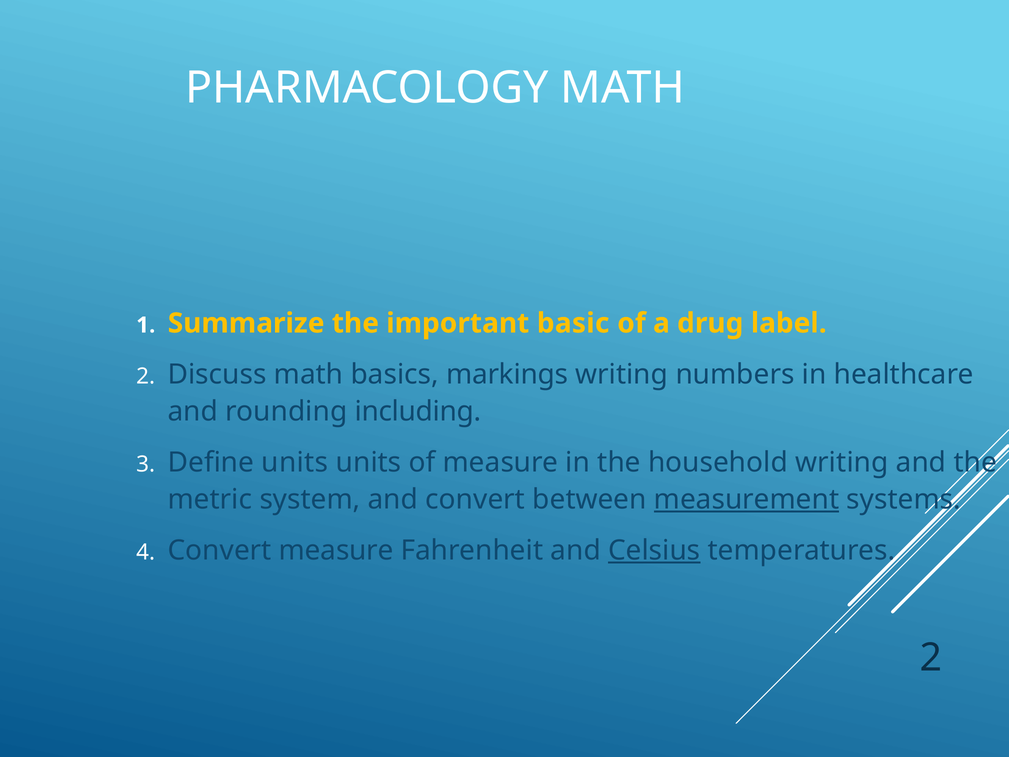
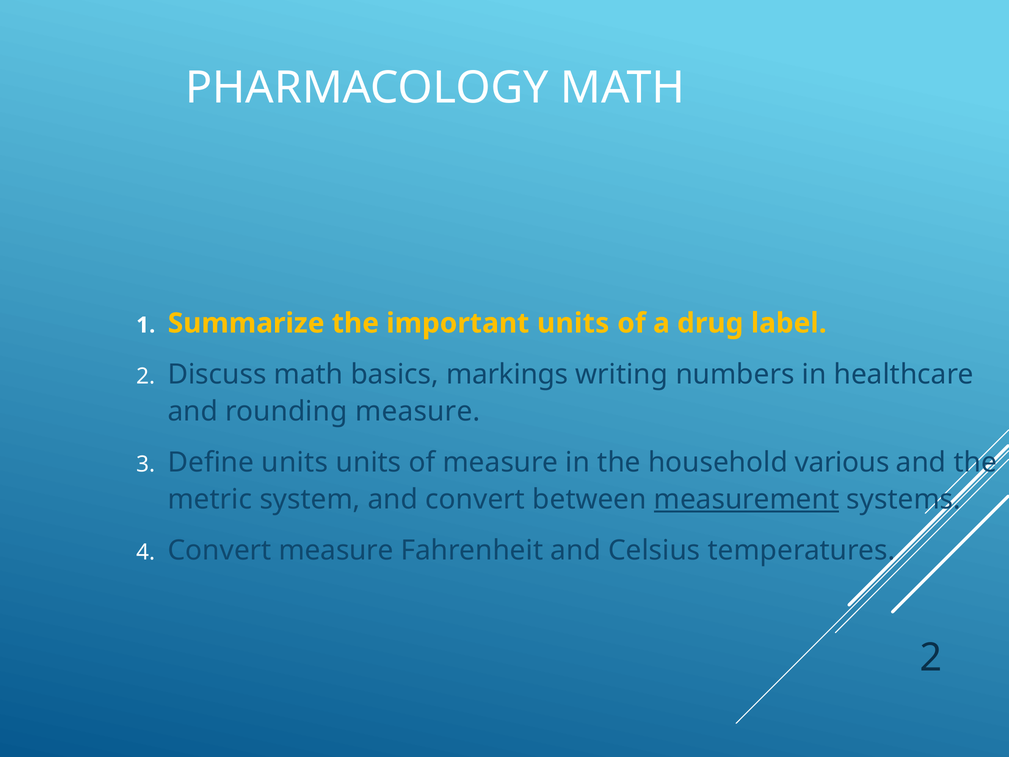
important basic: basic -> units
rounding including: including -> measure
household writing: writing -> various
Celsius underline: present -> none
